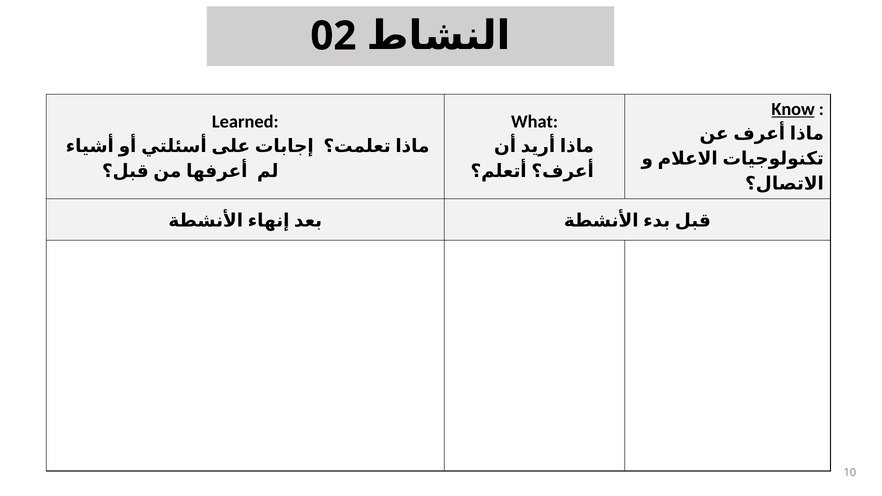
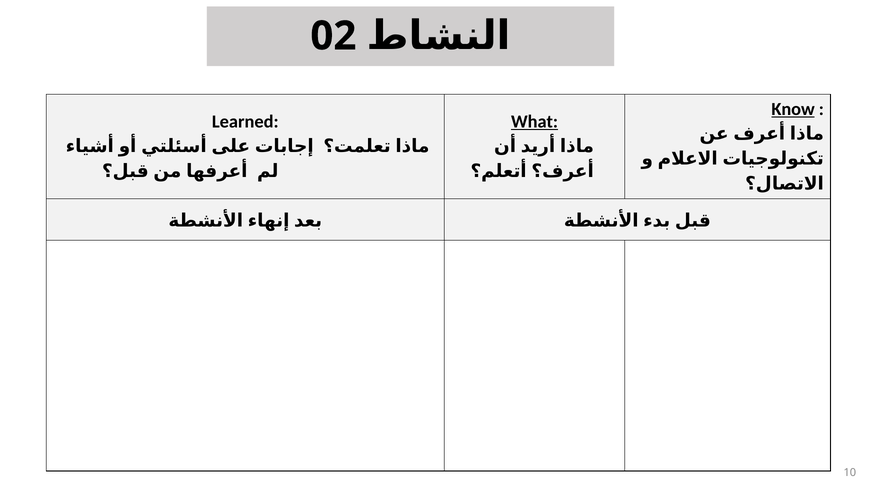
What underline: none -> present
